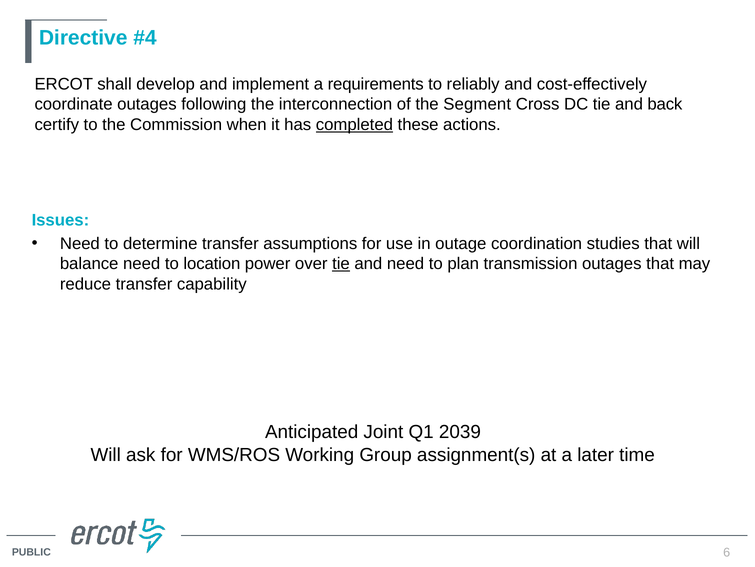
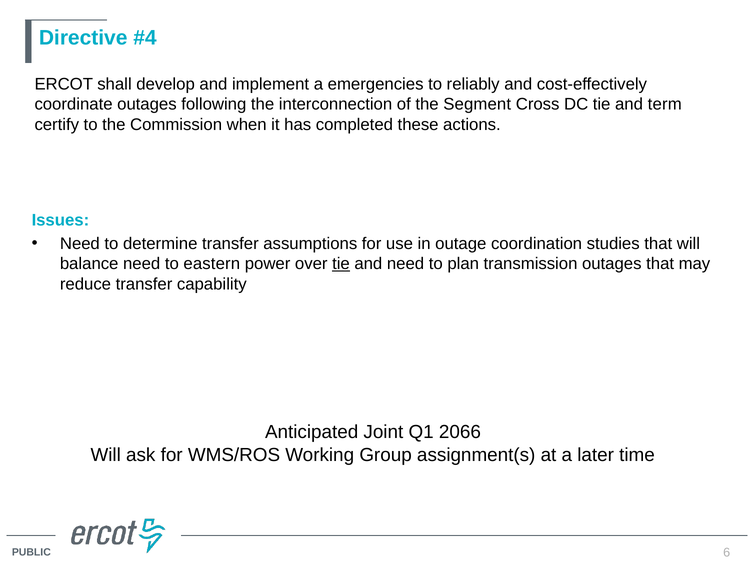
requirements: requirements -> emergencies
back: back -> term
completed underline: present -> none
location: location -> eastern
2039: 2039 -> 2066
